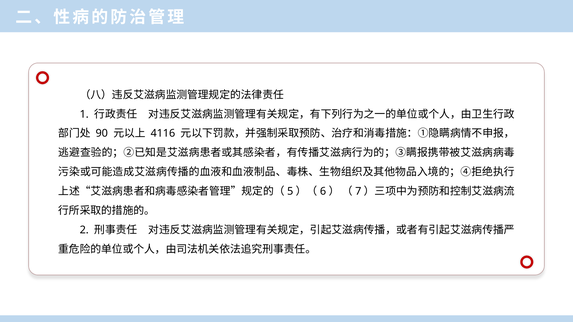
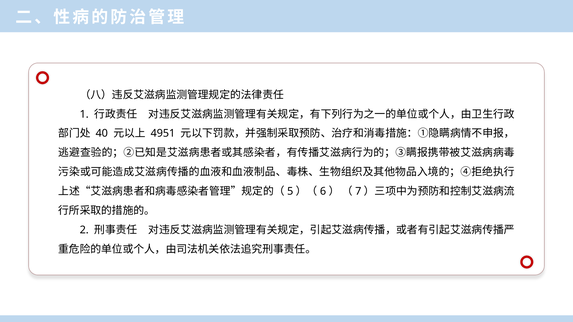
90: 90 -> 40
4116: 4116 -> 4951
